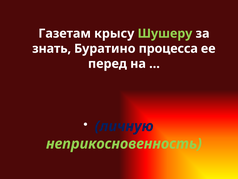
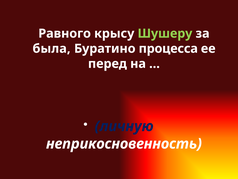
Газетам: Газетам -> Равного
знать: знать -> была
неприкосновенность colour: light green -> white
